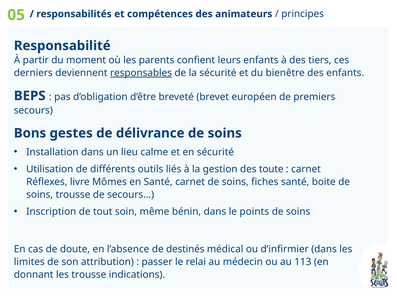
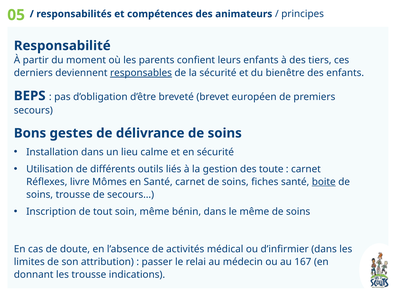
boite underline: none -> present
le points: points -> même
destinés: destinés -> activités
113: 113 -> 167
